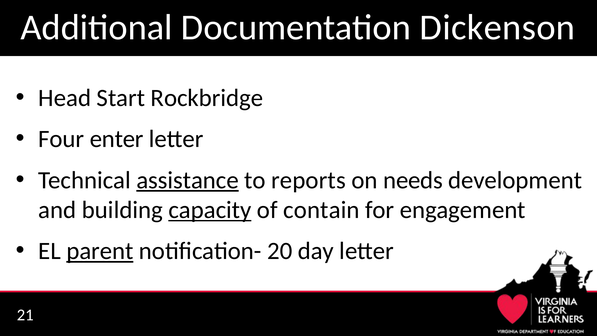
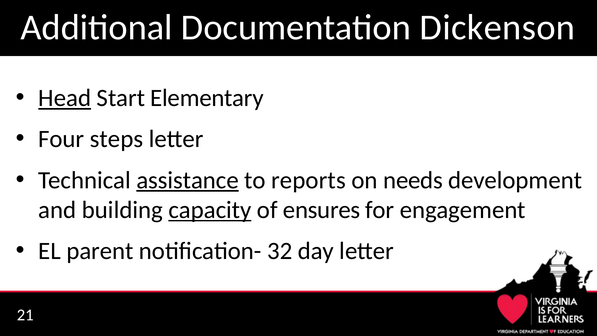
Head underline: none -> present
Rockbridge: Rockbridge -> Elementary
enter: enter -> steps
contain: contain -> ensures
parent underline: present -> none
20: 20 -> 32
